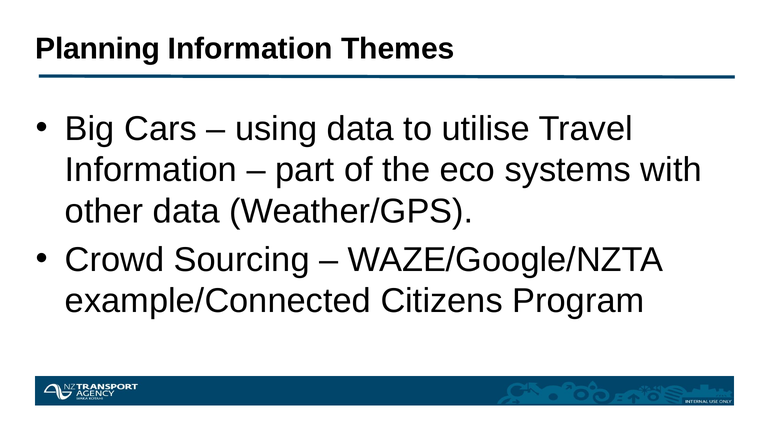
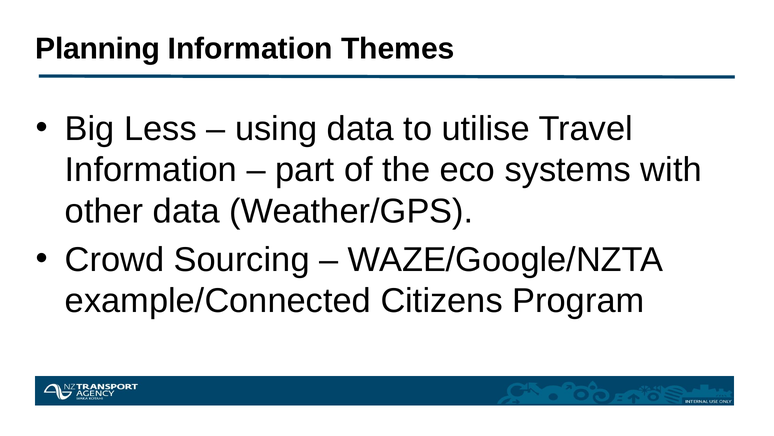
Cars: Cars -> Less
